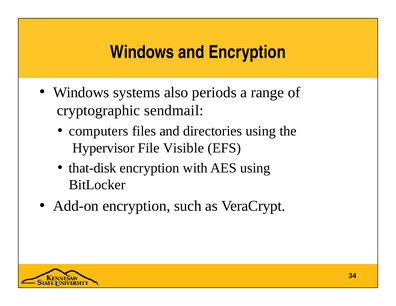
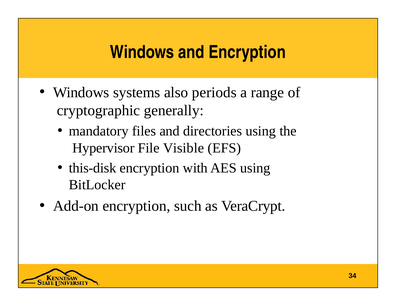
sendmail: sendmail -> generally
computers: computers -> mandatory
that-disk: that-disk -> this-disk
